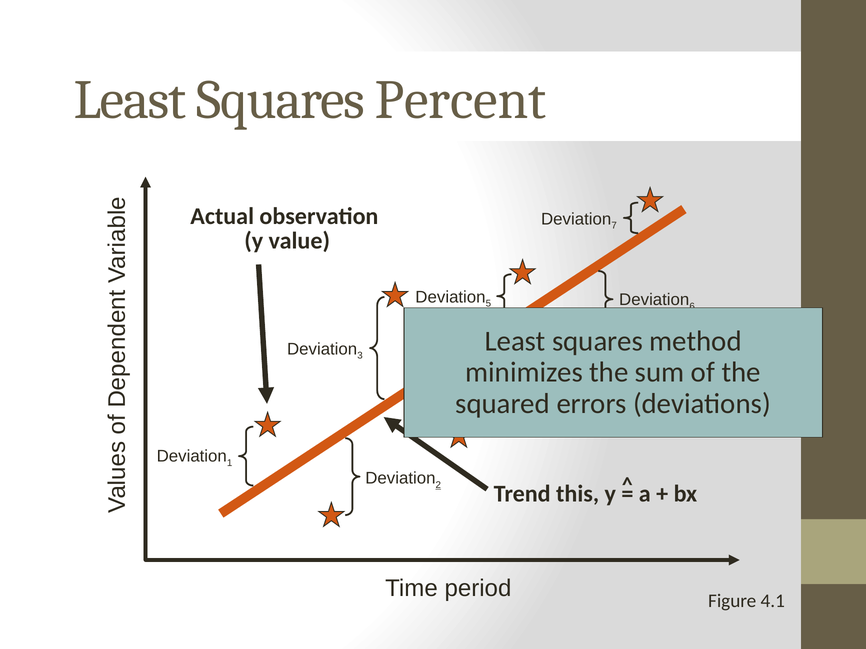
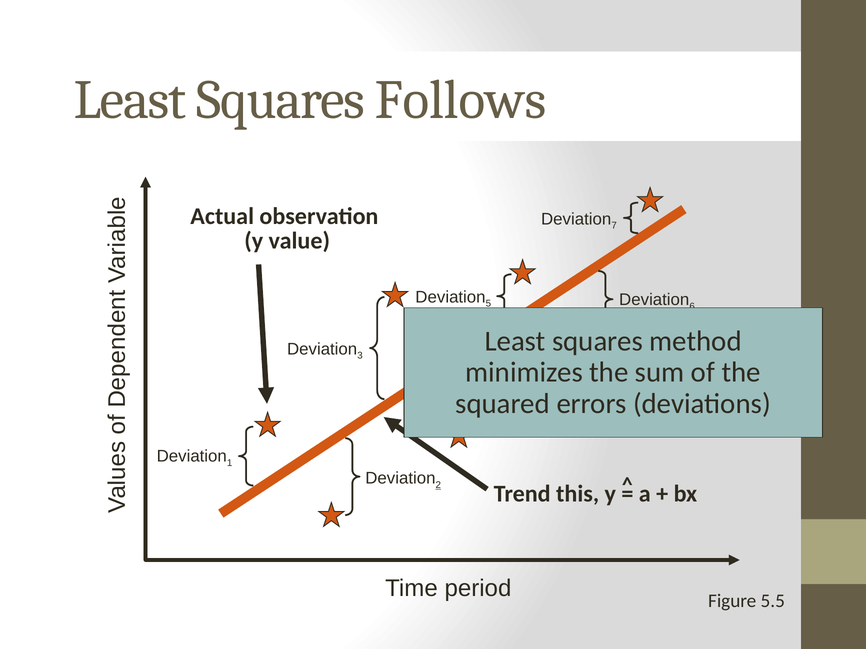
Percent: Percent -> Follows
4.1: 4.1 -> 5.5
